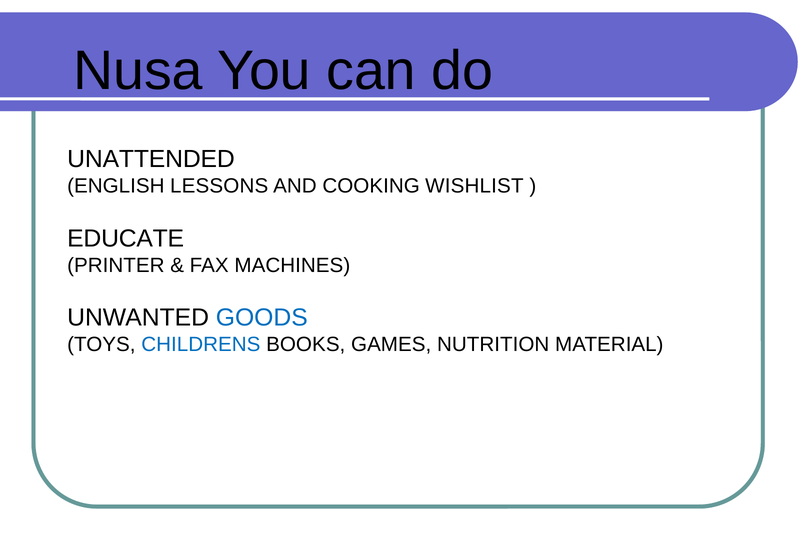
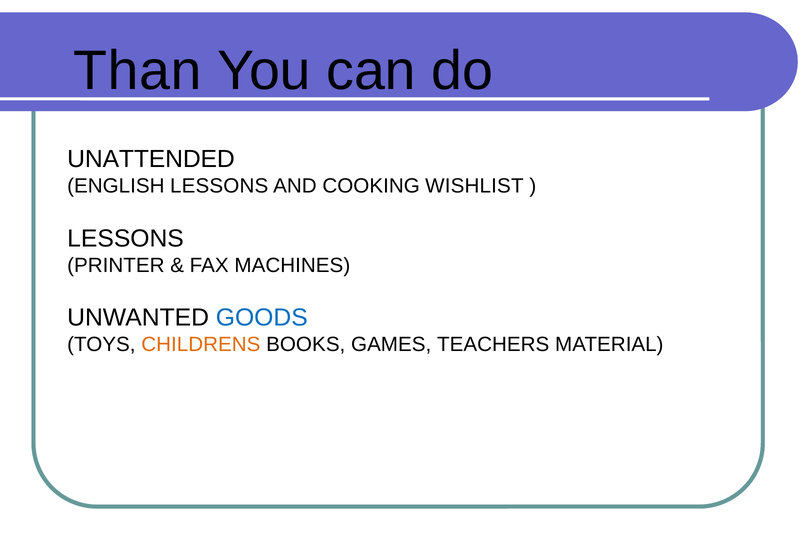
Nusa: Nusa -> Than
EDUCATE at (126, 238): EDUCATE -> LESSONS
CHILDRENS colour: blue -> orange
NUTRITION: NUTRITION -> TEACHERS
